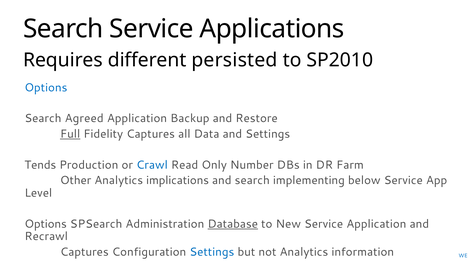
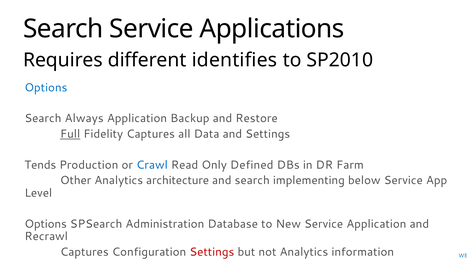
persisted: persisted -> identifies
Agreed: Agreed -> Always
Number: Number -> Defined
implications: implications -> architecture
Database underline: present -> none
Settings at (212, 252) colour: blue -> red
